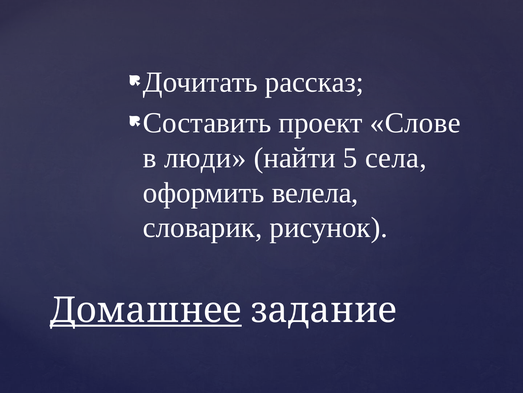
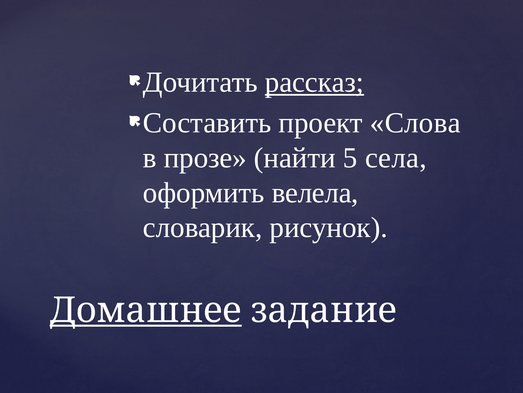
рассказ underline: none -> present
Слове: Слове -> Слова
люди: люди -> прозе
